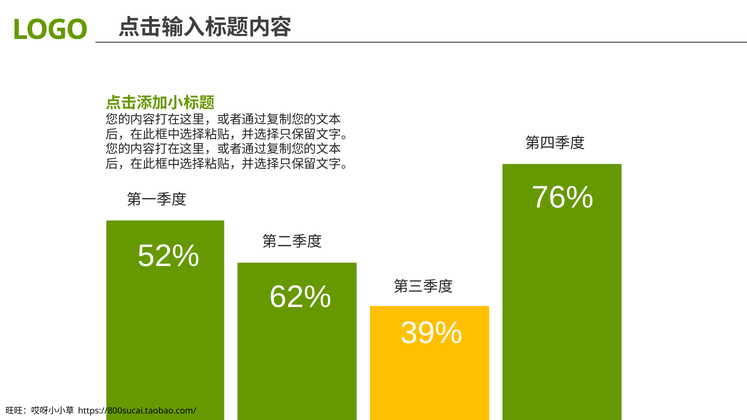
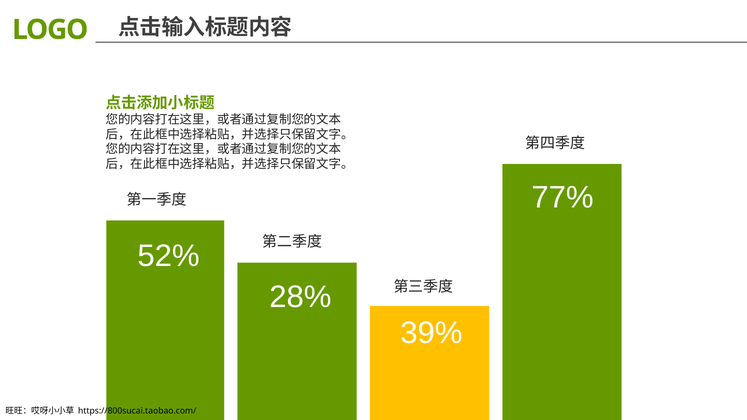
76%: 76% -> 77%
62%: 62% -> 28%
